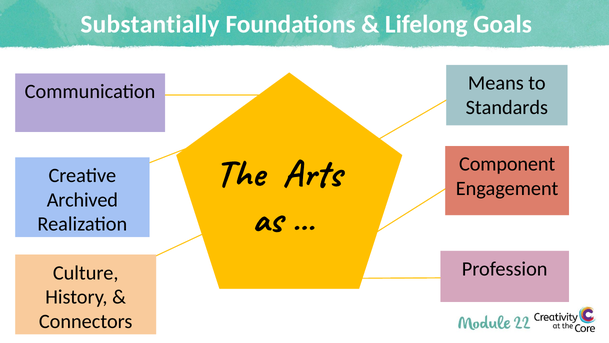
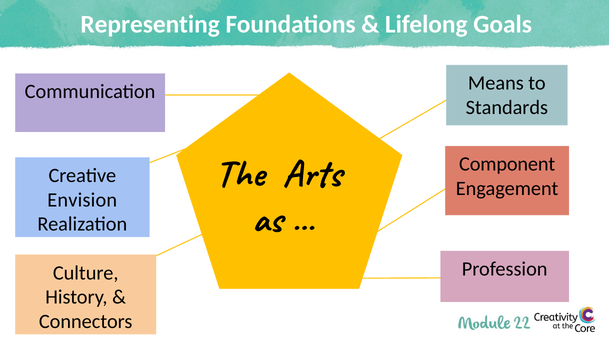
Substantially: Substantially -> Representing
Archived: Archived -> Envision
